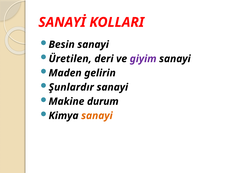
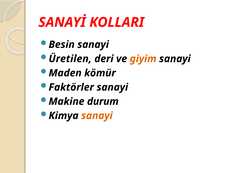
giyim colour: purple -> orange
gelirin: gelirin -> kömür
Şunlardır: Şunlardır -> Faktörler
